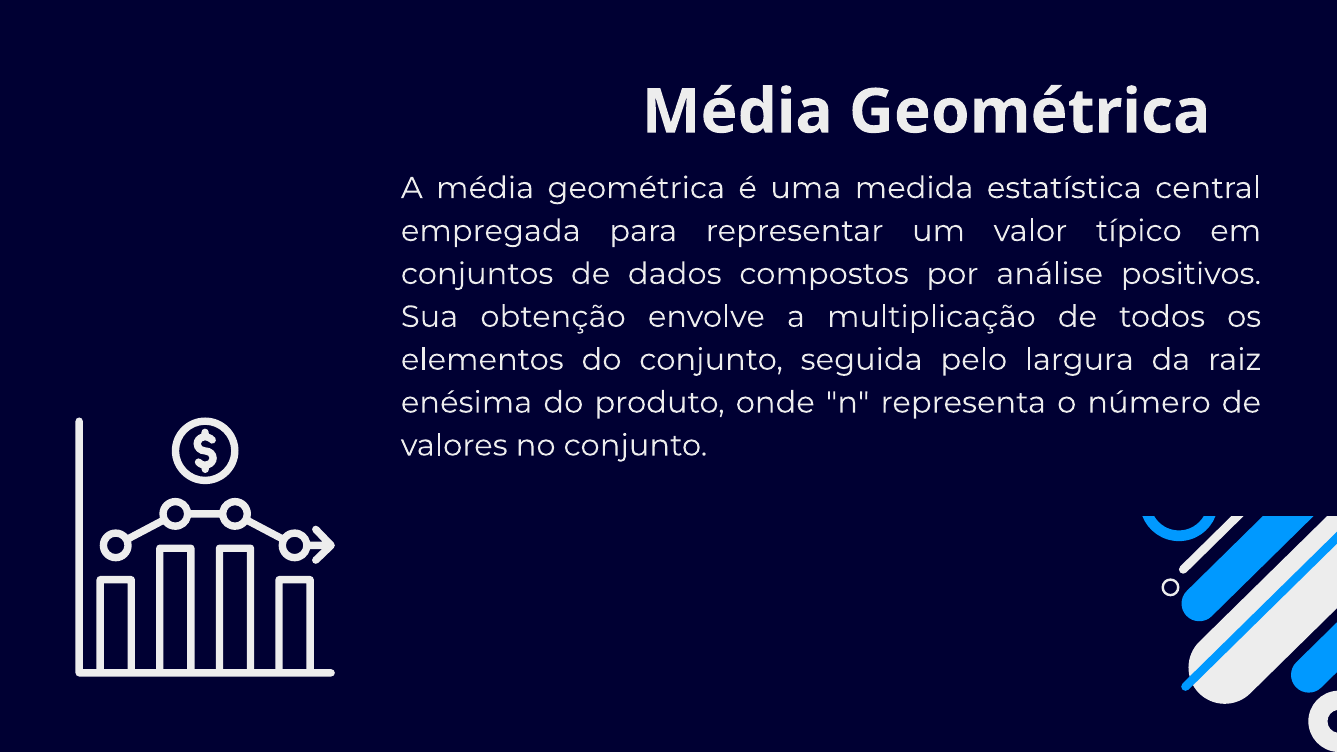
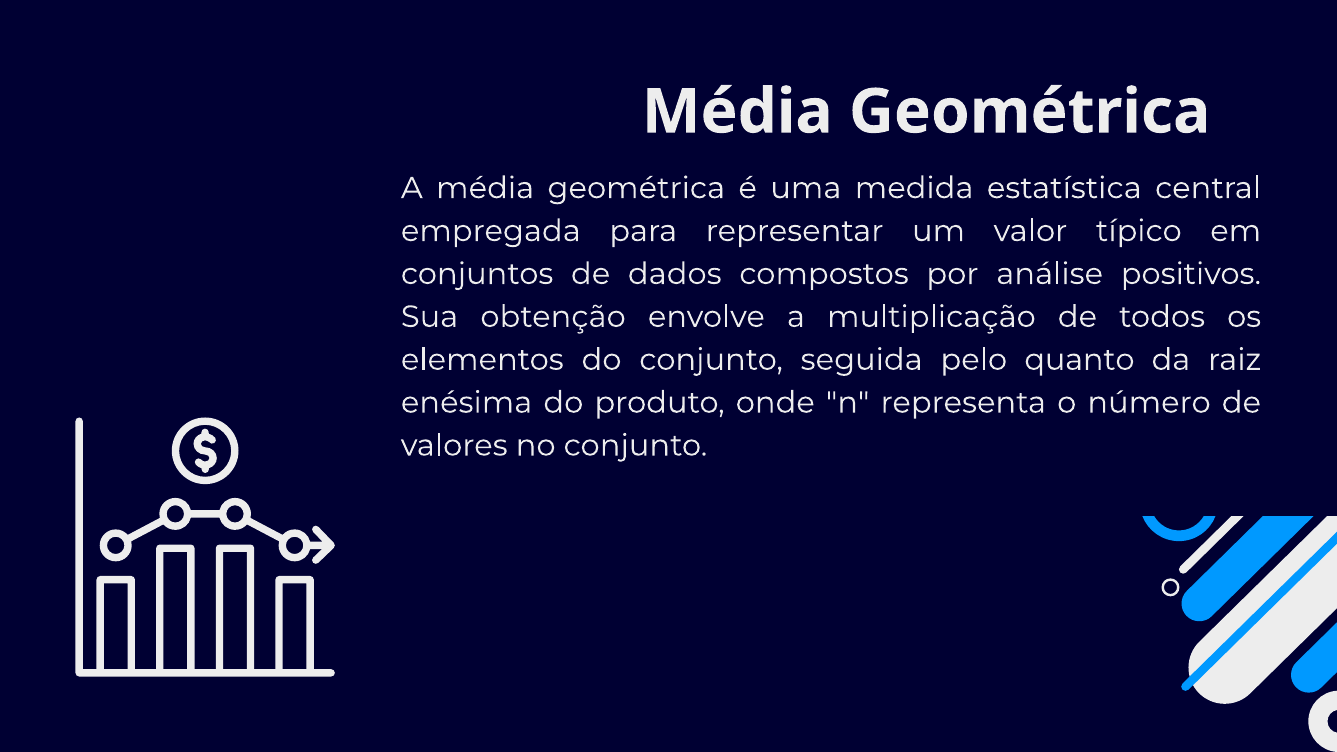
largura: largura -> quanto
